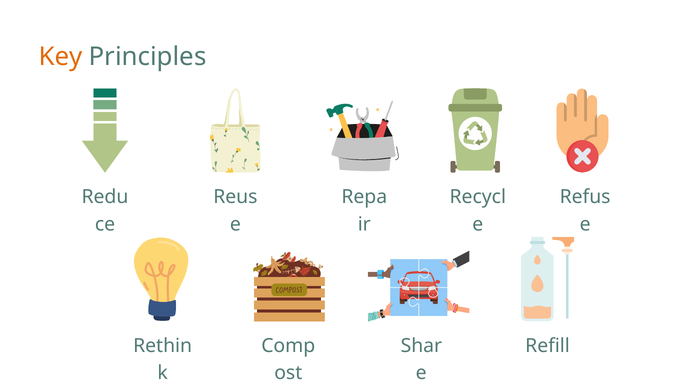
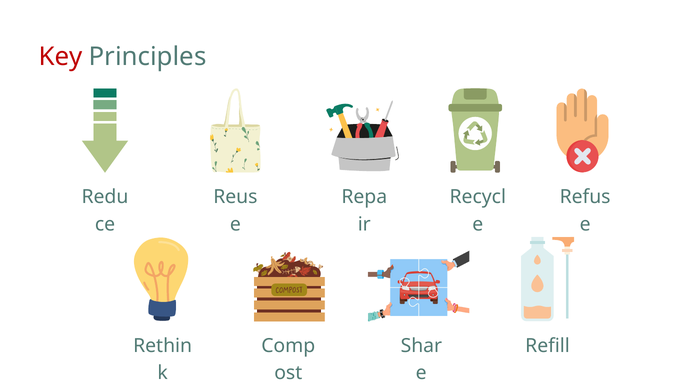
Key colour: orange -> red
